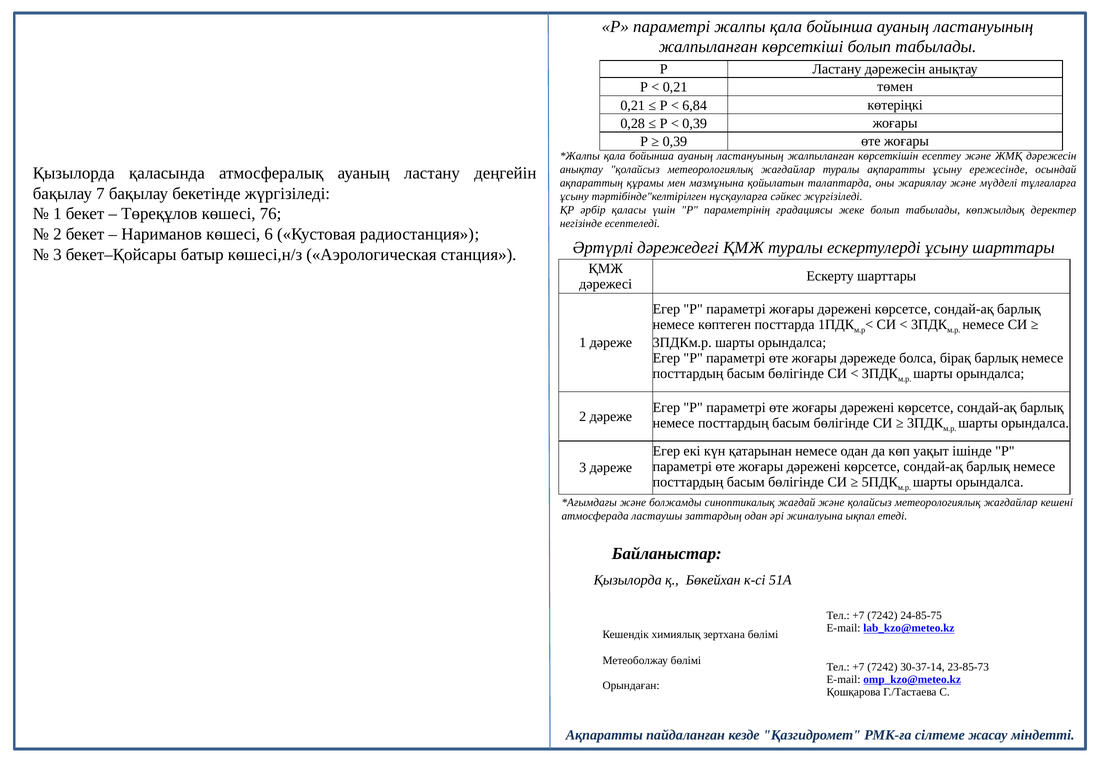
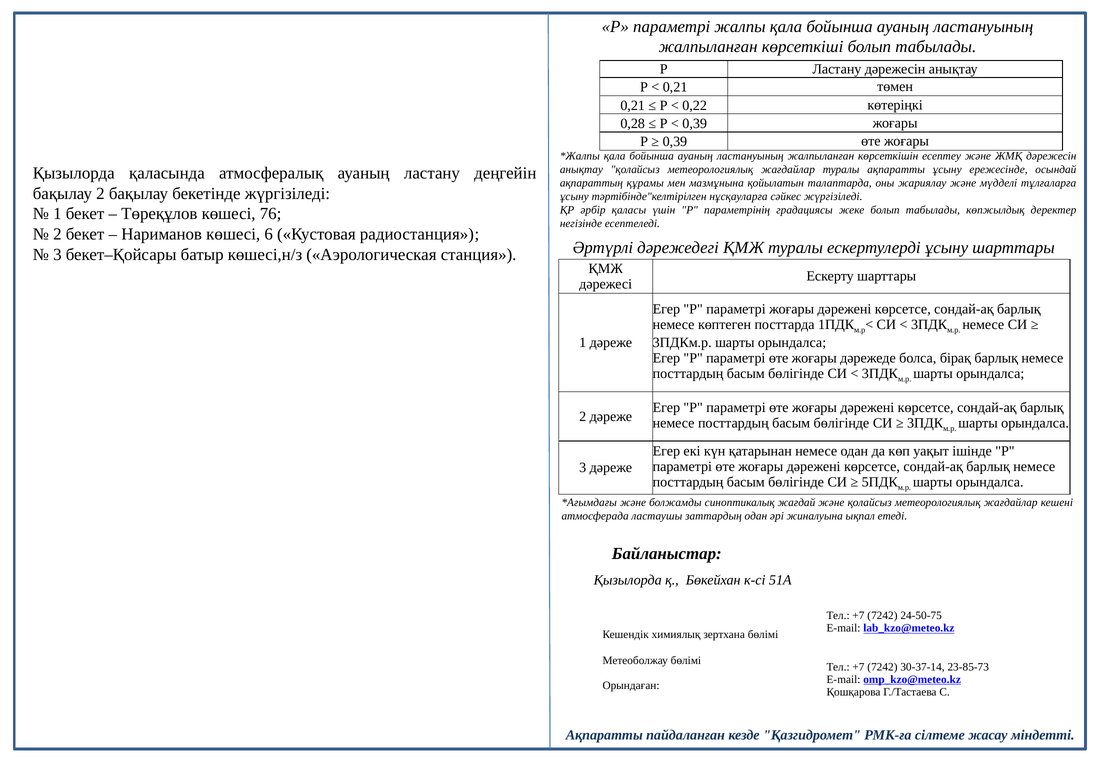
6,84: 6,84 -> 0,22
бақылау 7: 7 -> 2
24-85-75: 24-85-75 -> 24-50-75
